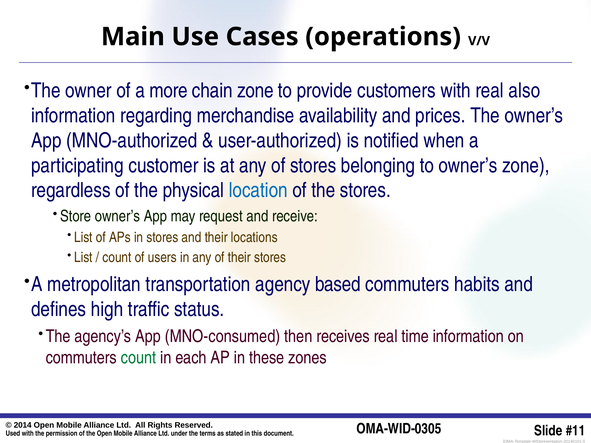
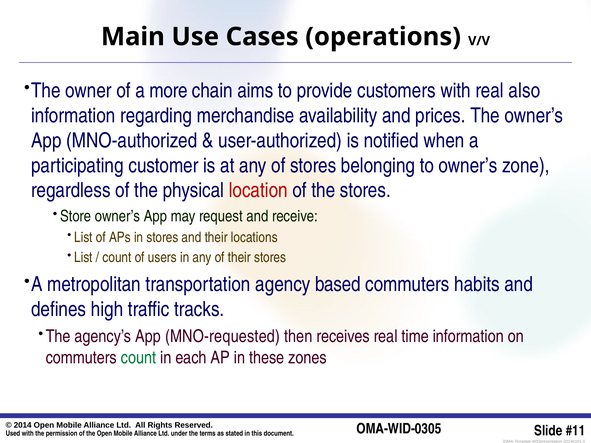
chain zone: zone -> aims
location colour: blue -> red
status: status -> tracks
MNO-consumed: MNO-consumed -> MNO-requested
